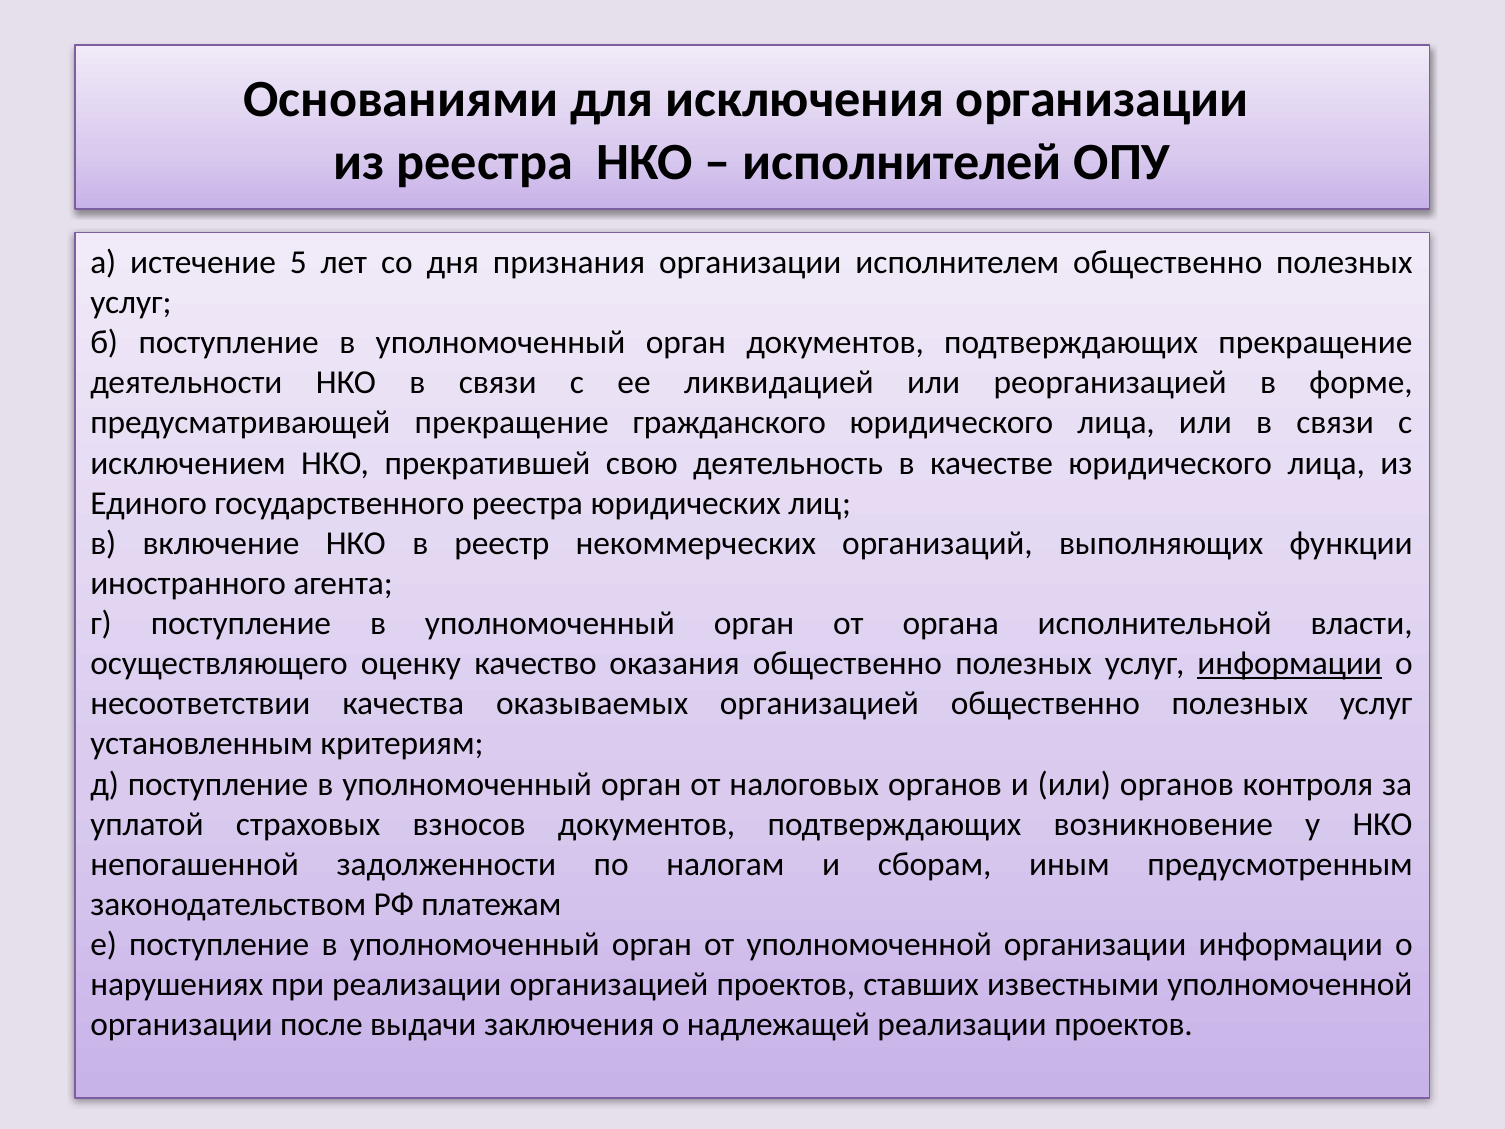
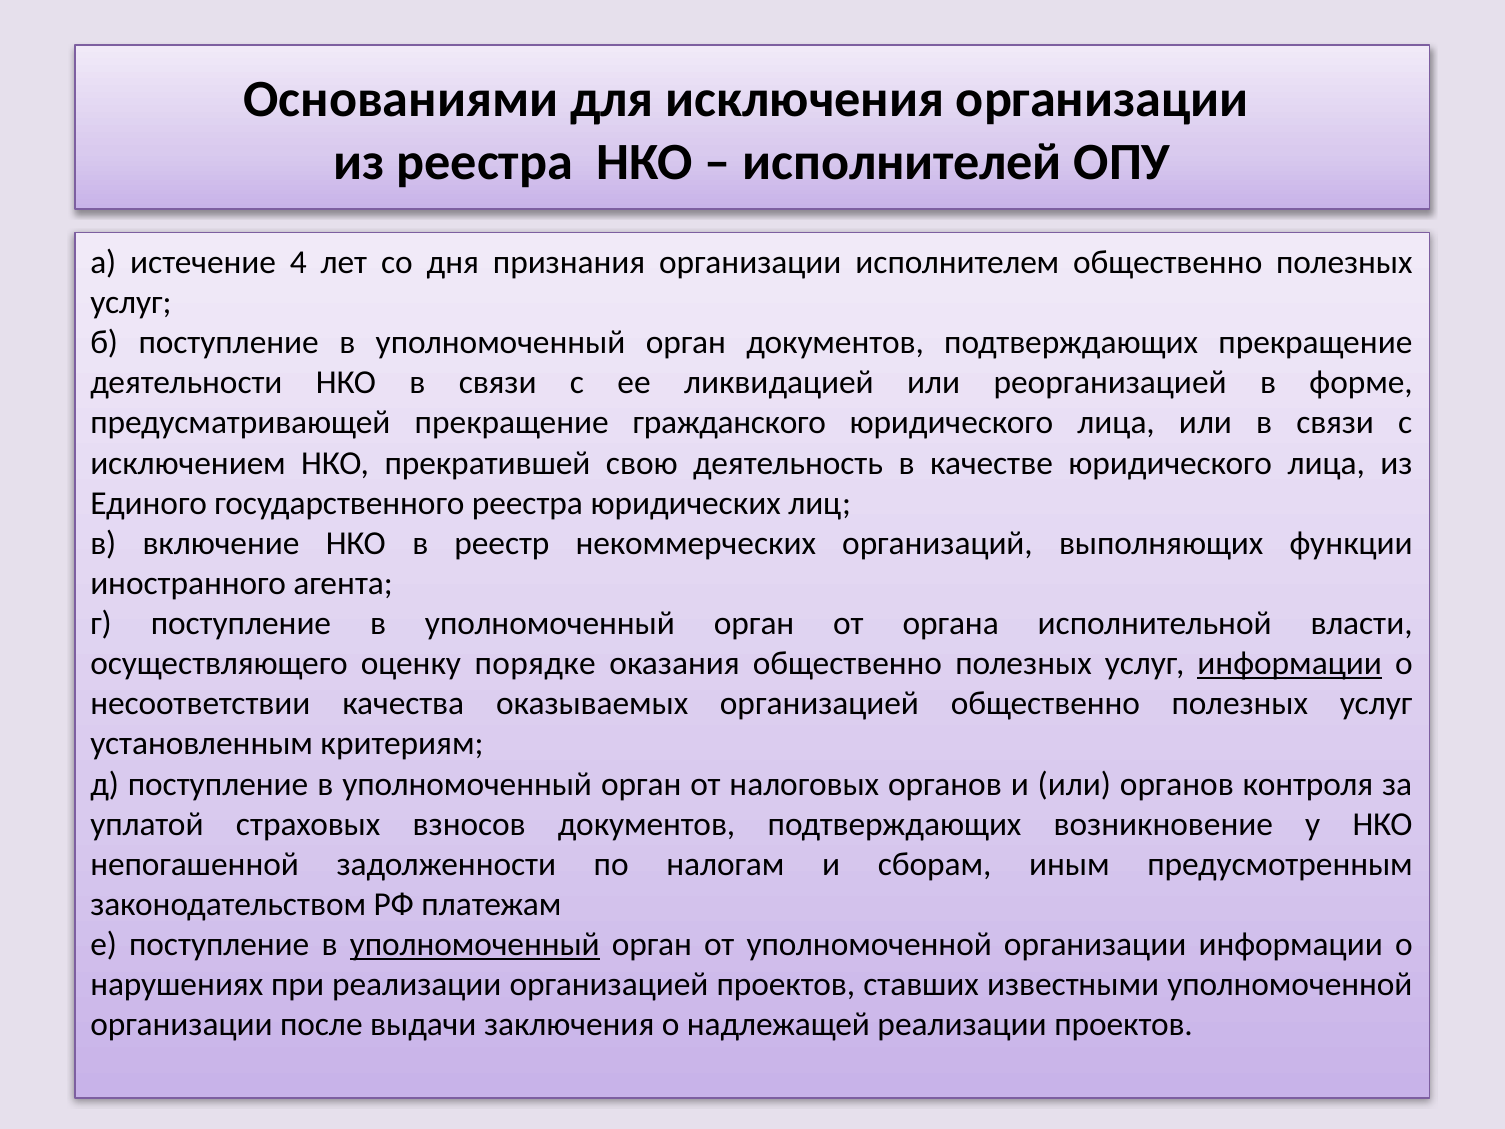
5: 5 -> 4
качество: качество -> порядке
уполномоченный at (475, 944) underline: none -> present
